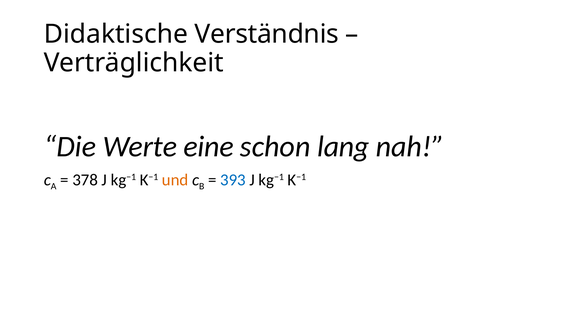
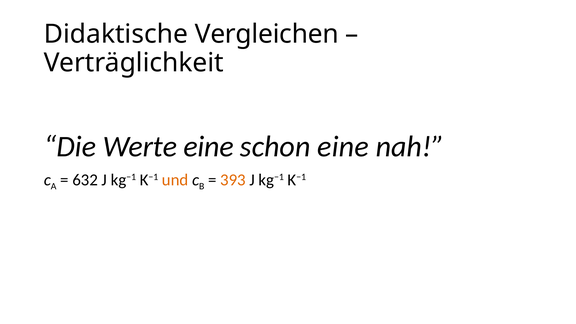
Verständnis: Verständnis -> Vergleichen
schon lang: lang -> eine
378: 378 -> 632
393 colour: blue -> orange
